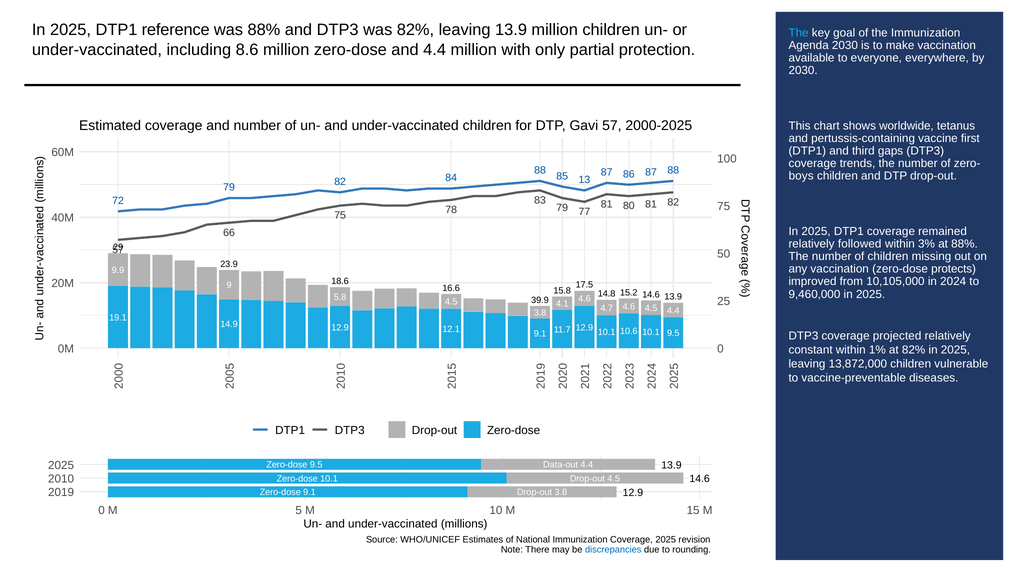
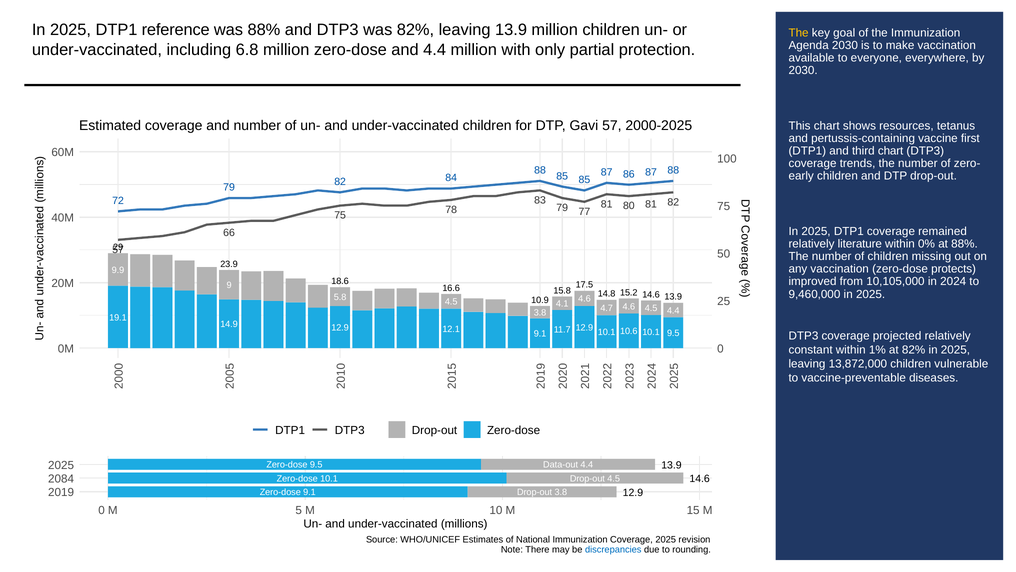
The at (799, 33) colour: light blue -> yellow
8.6: 8.6 -> 6.8
worldwide: worldwide -> resources
third gaps: gaps -> chart
boys: boys -> early
85 13: 13 -> 85
followed: followed -> literature
3%: 3% -> 0%
39.9: 39.9 -> 10.9
2010: 2010 -> 2084
